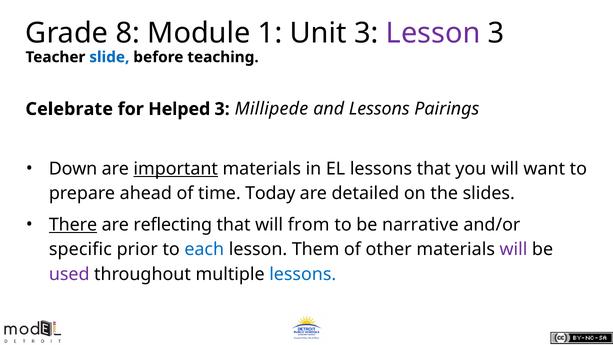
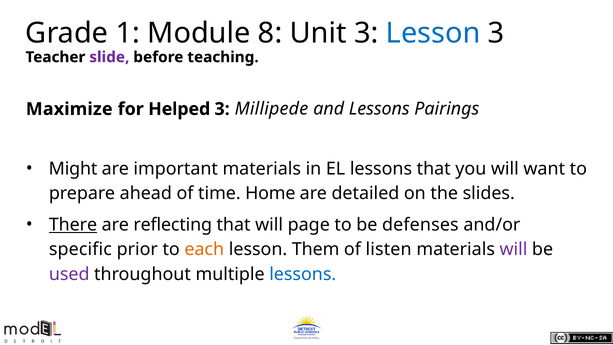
8: 8 -> 1
1: 1 -> 8
Lesson at (433, 33) colour: purple -> blue
slide colour: blue -> purple
Celebrate: Celebrate -> Maximize
Down: Down -> Might
important underline: present -> none
Today: Today -> Home
from: from -> page
narrative: narrative -> defenses
each colour: blue -> orange
other: other -> listen
